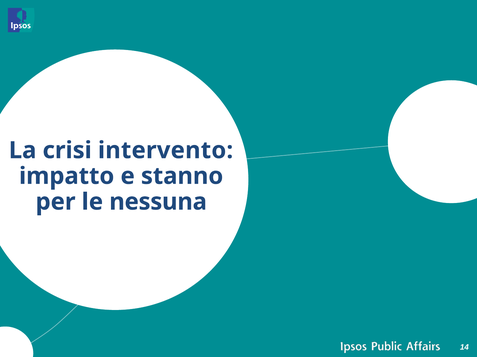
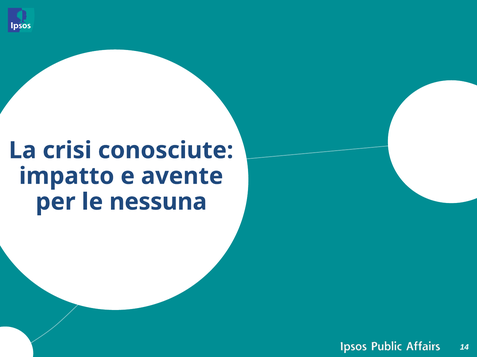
intervento: intervento -> conosciute
stanno: stanno -> avente
